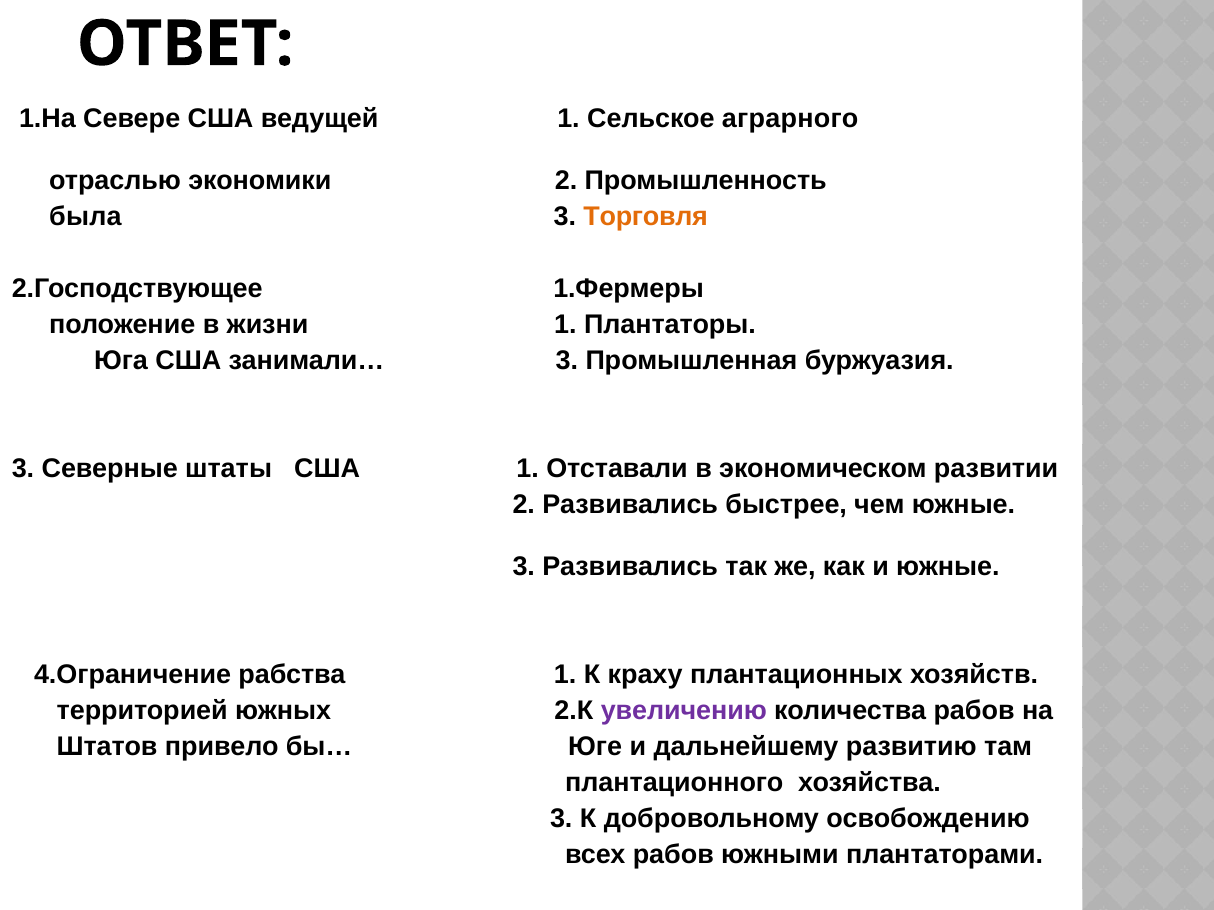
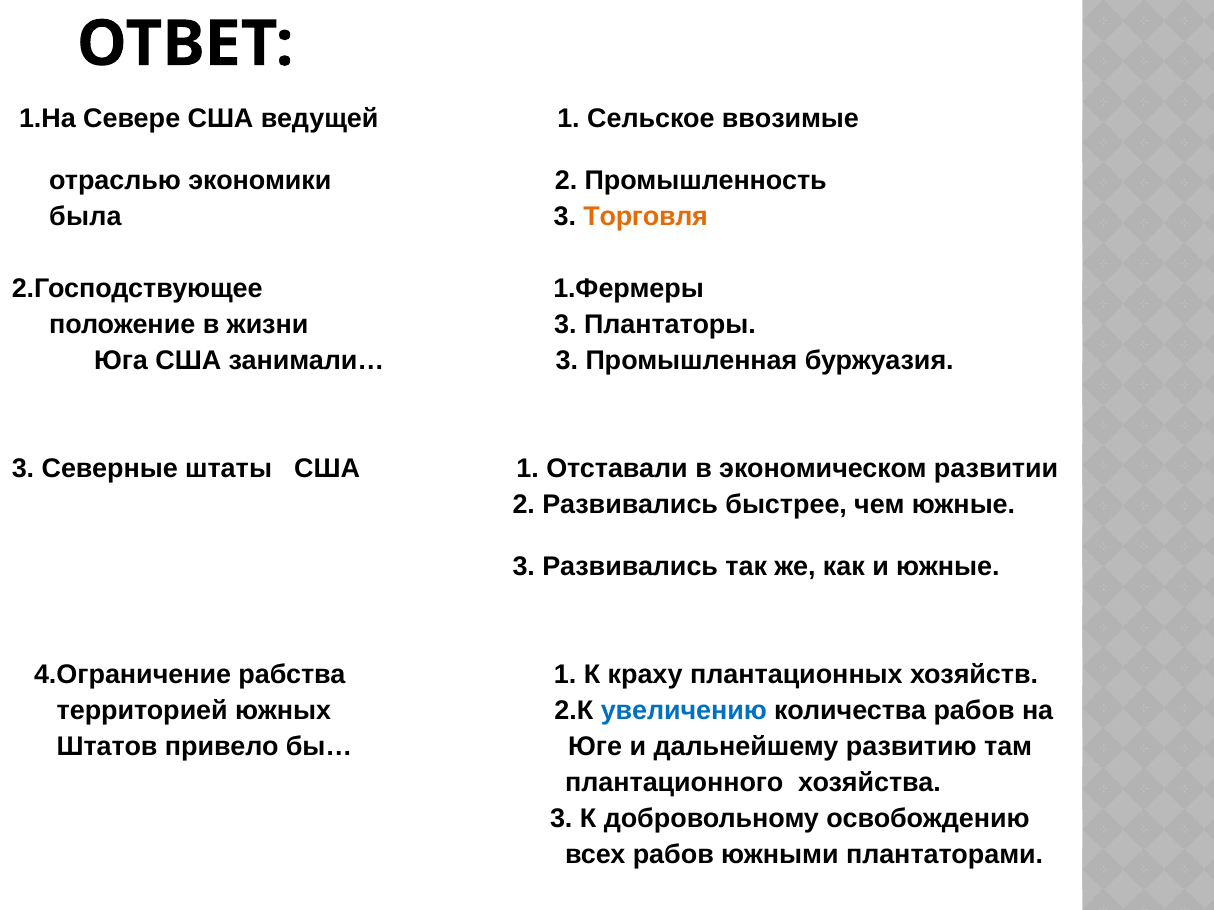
аграрного: аграрного -> ввозимые
жизни 1: 1 -> 3
увеличению colour: purple -> blue
